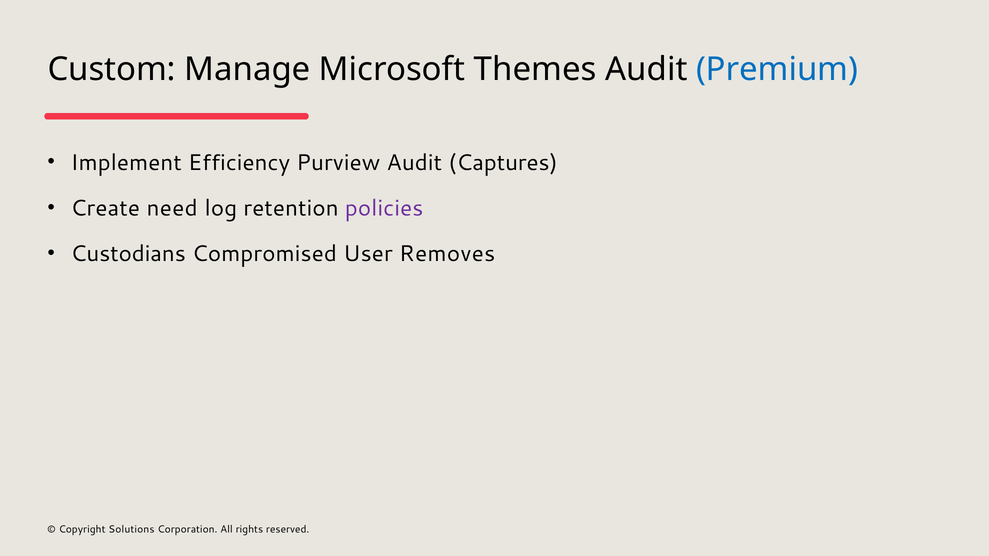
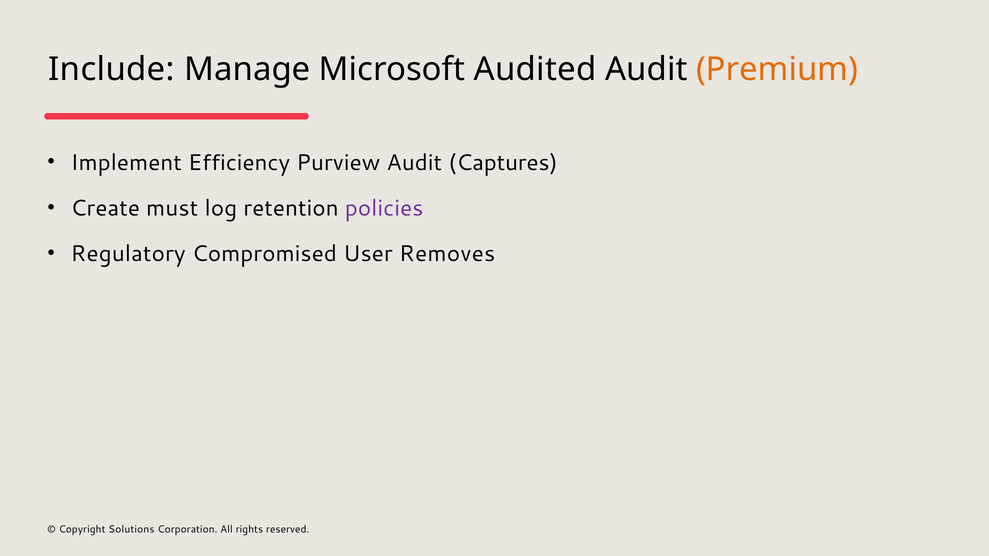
Custom: Custom -> Include
Themes: Themes -> Audited
Premium colour: blue -> orange
need: need -> must
Custodians: Custodians -> Regulatory
